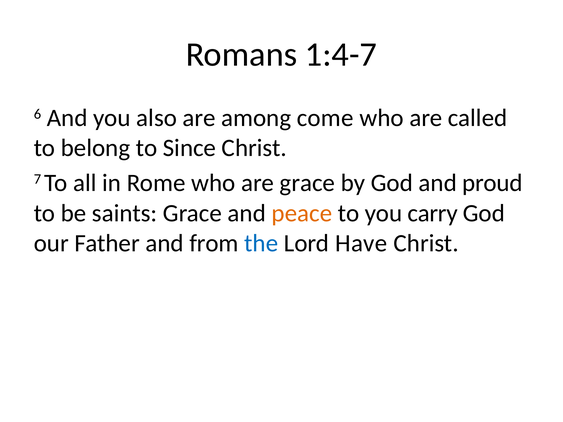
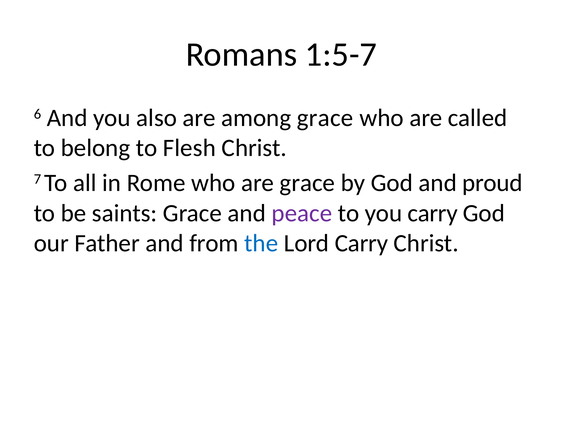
1:4-7: 1:4-7 -> 1:5-7
among come: come -> grace
Since: Since -> Flesh
peace colour: orange -> purple
Lord Have: Have -> Carry
